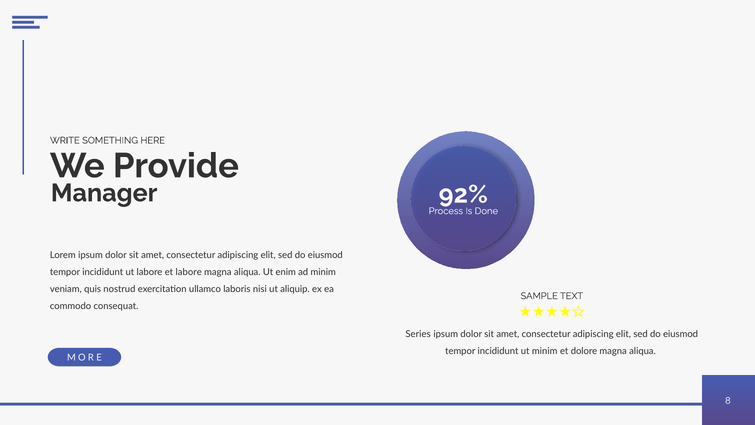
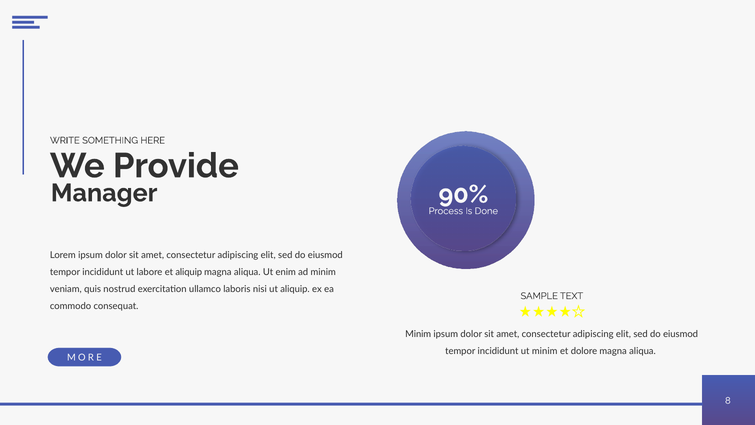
92%: 92% -> 90%
et labore: labore -> aliquip
Series at (418, 334): Series -> Minim
